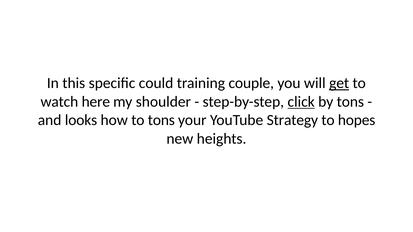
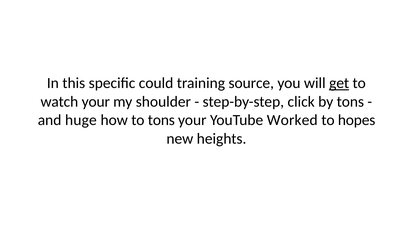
couple: couple -> source
watch here: here -> your
click underline: present -> none
looks: looks -> huge
Strategy: Strategy -> Worked
